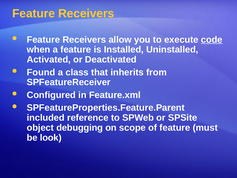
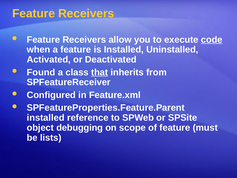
that underline: none -> present
included at (46, 118): included -> installed
look: look -> lists
